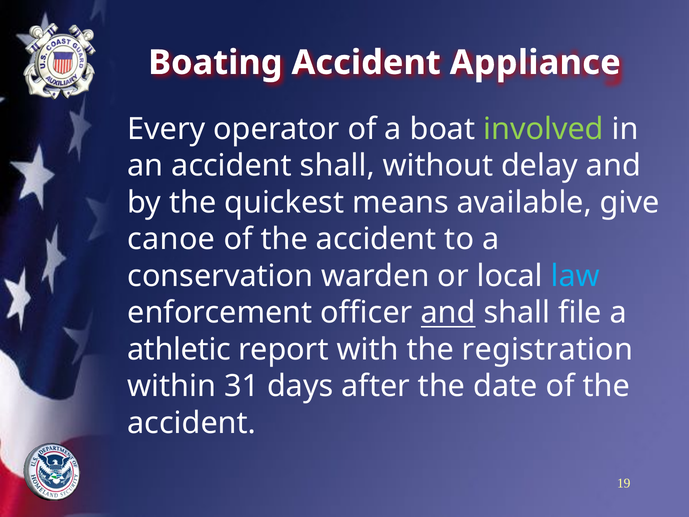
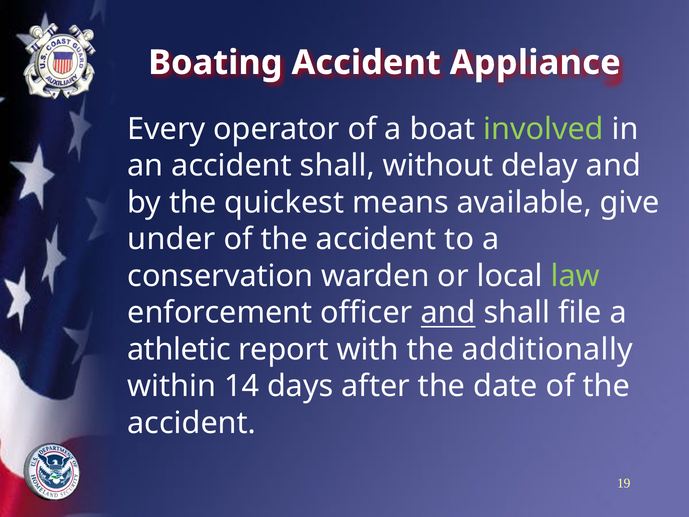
canoe: canoe -> under
law colour: light blue -> light green
registration: registration -> additionally
31: 31 -> 14
